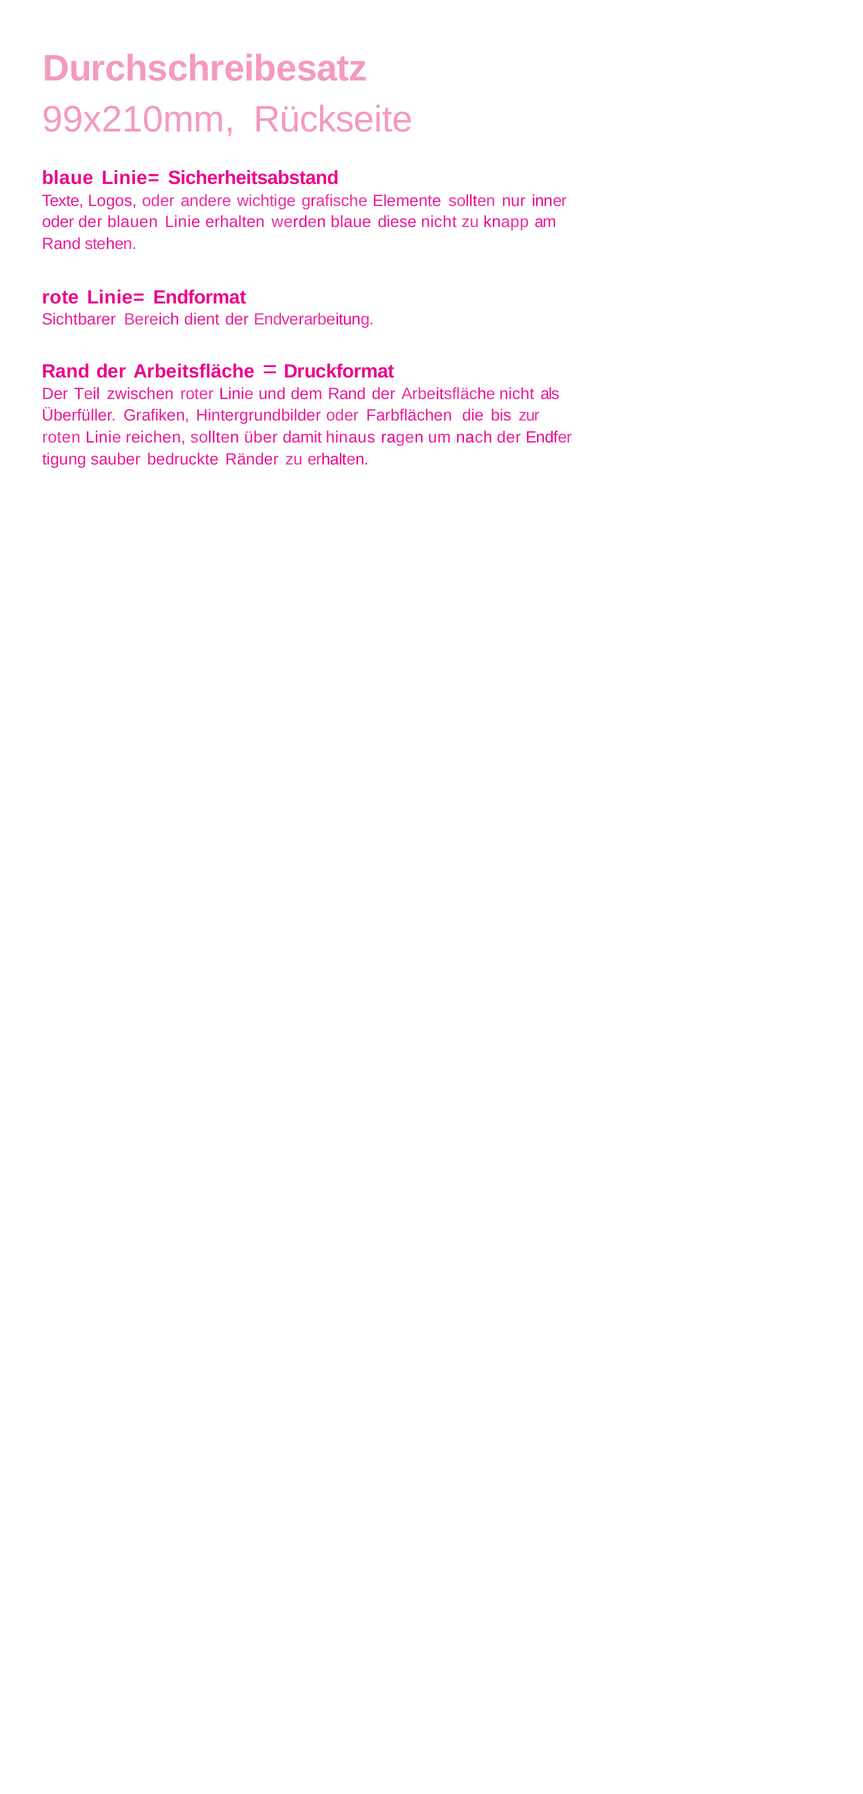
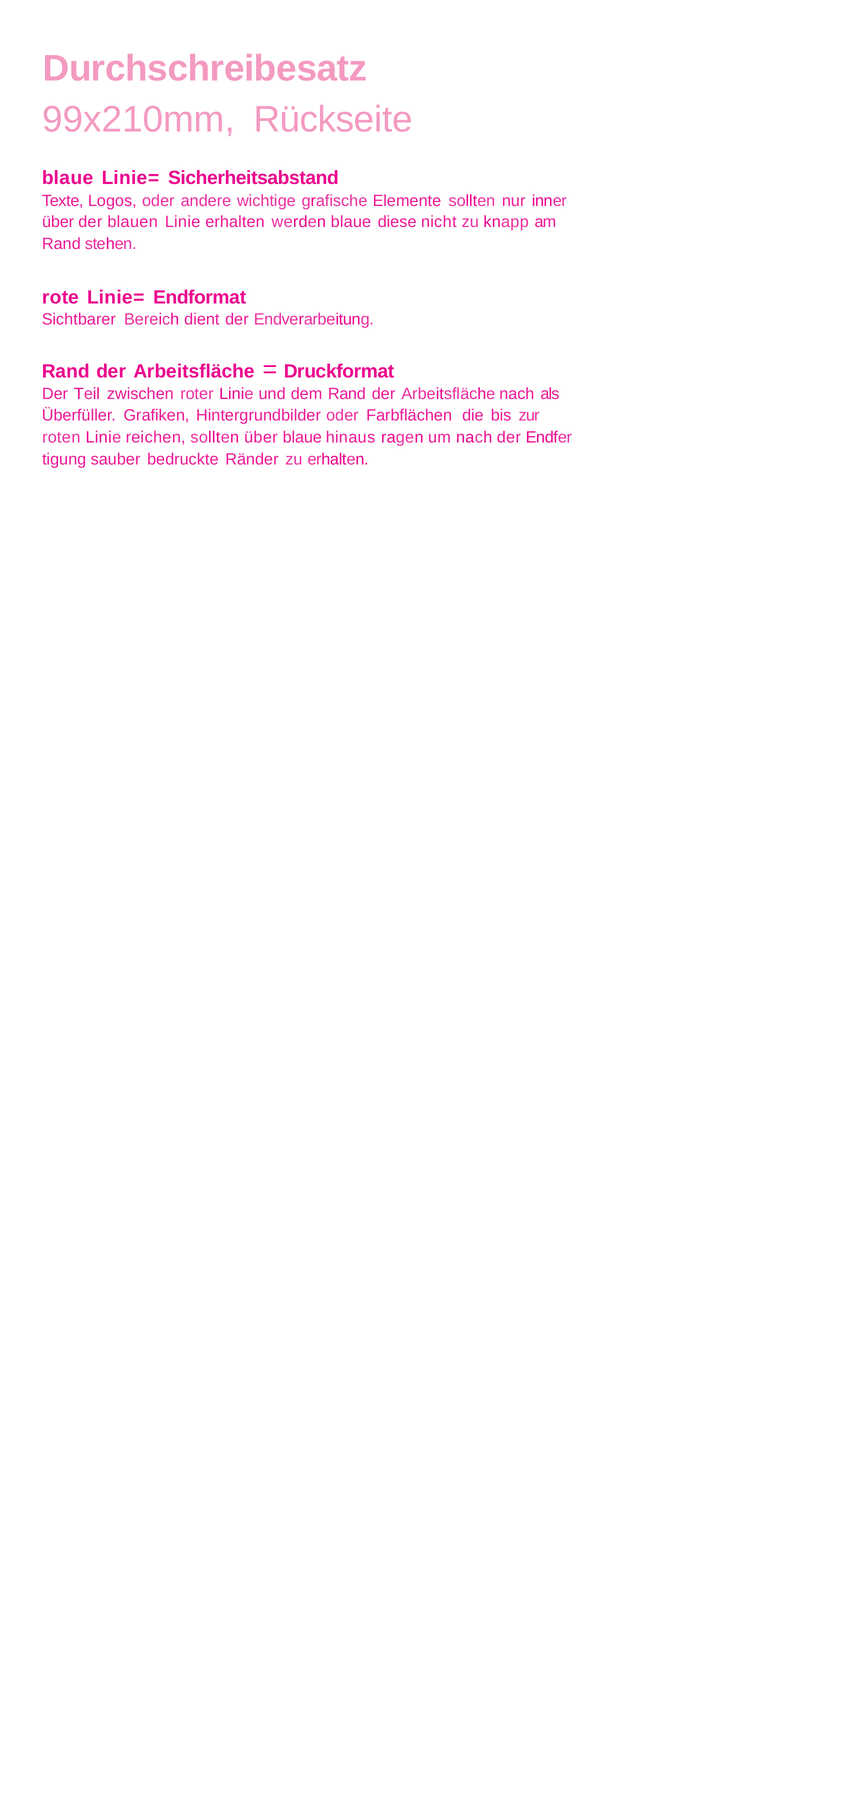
oder at (58, 222): oder -> über
Arbeitsfläche nicht: nicht -> nach
über damit: damit -> blaue
